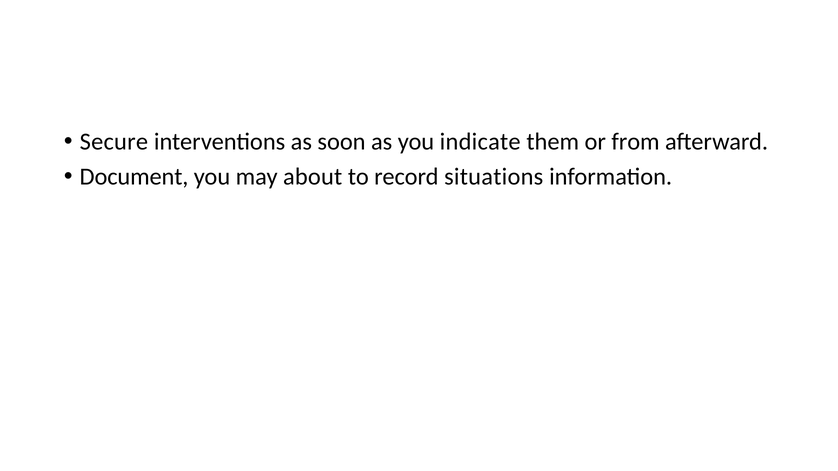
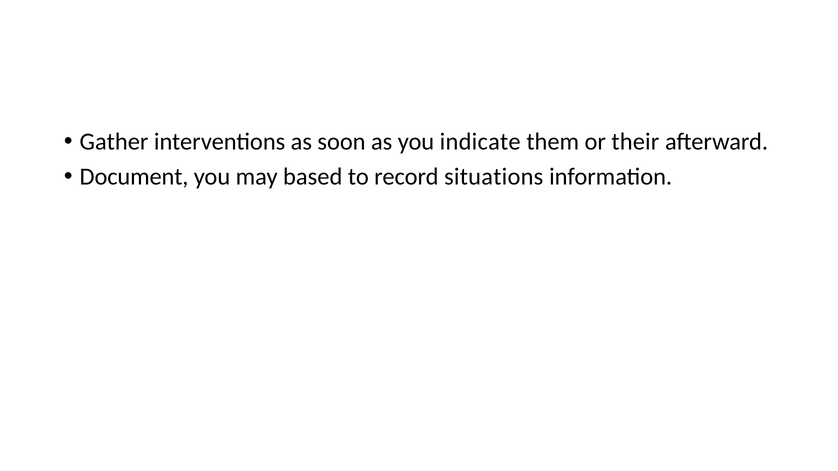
Secure: Secure -> Gather
from: from -> their
about: about -> based
